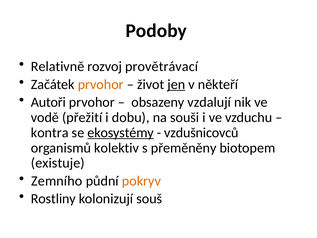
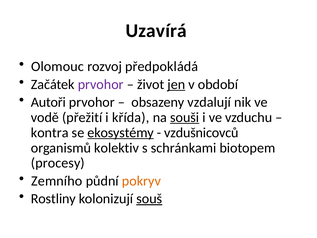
Podoby: Podoby -> Uzavírá
Relativně: Relativně -> Olomouc
provětrávací: provětrávací -> předpokládá
prvohor at (101, 84) colour: orange -> purple
někteří: někteří -> období
dobu: dobu -> křída
souši underline: none -> present
přeměněny: přeměněny -> schránkami
existuje: existuje -> procesy
souš underline: none -> present
